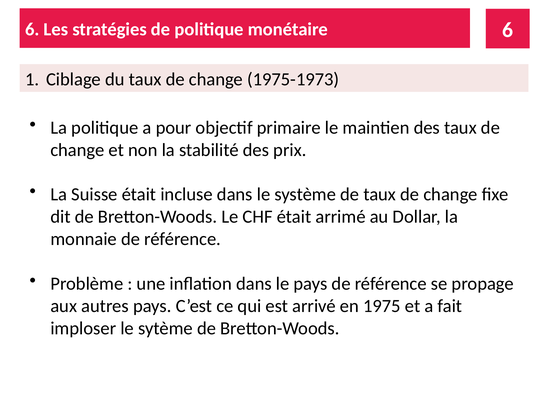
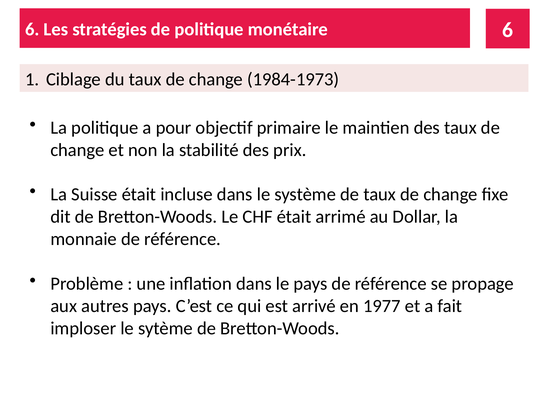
1975-1973: 1975-1973 -> 1984-1973
1975: 1975 -> 1977
